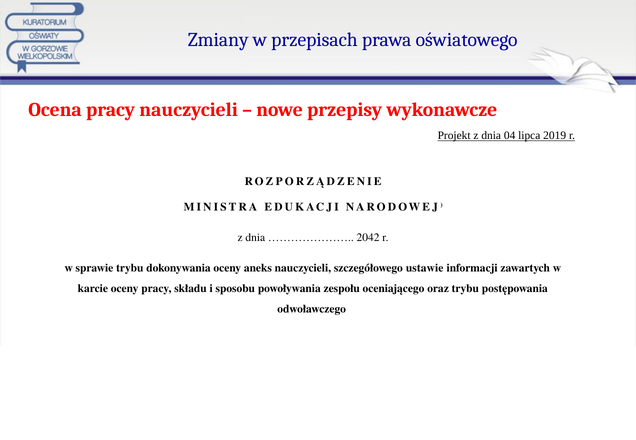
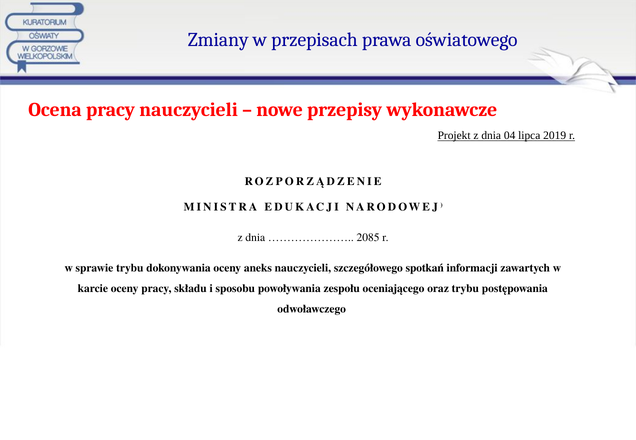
2042: 2042 -> 2085
ustawie: ustawie -> spotkań
